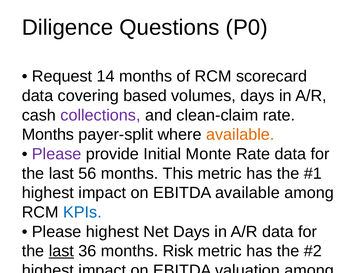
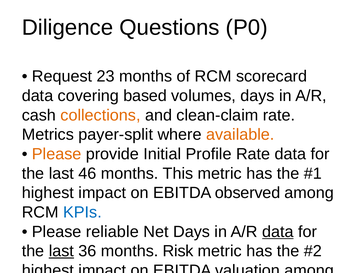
14: 14 -> 23
collections colour: purple -> orange
Months at (48, 135): Months -> Metrics
Please at (57, 154) colour: purple -> orange
Monte: Monte -> Profile
56: 56 -> 46
EBITDA available: available -> observed
Please highest: highest -> reliable
data at (278, 232) underline: none -> present
